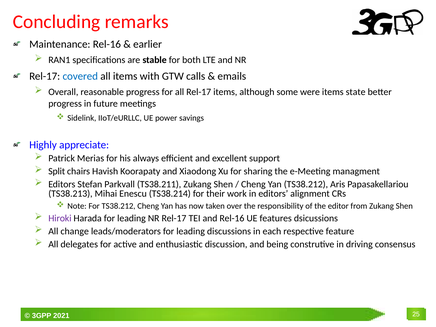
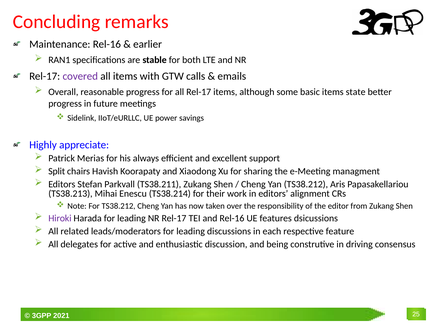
covered colour: blue -> purple
were: were -> basic
change: change -> related
